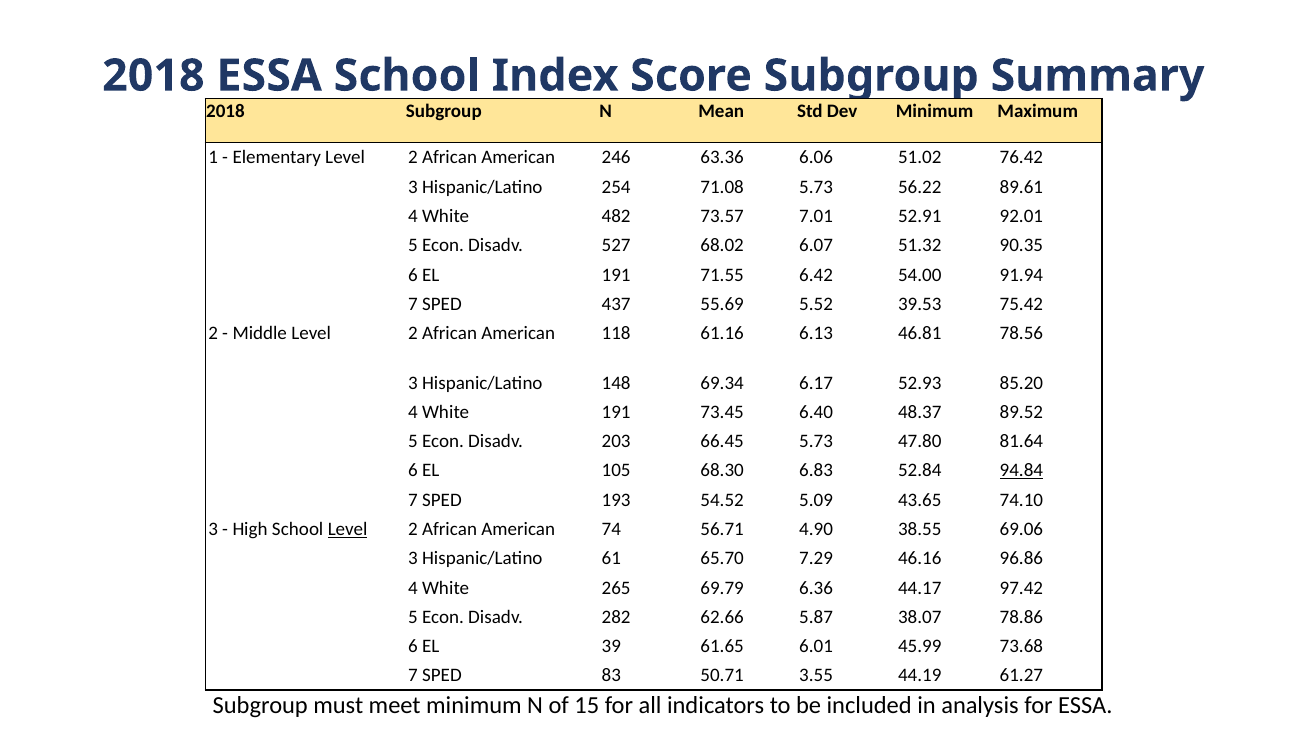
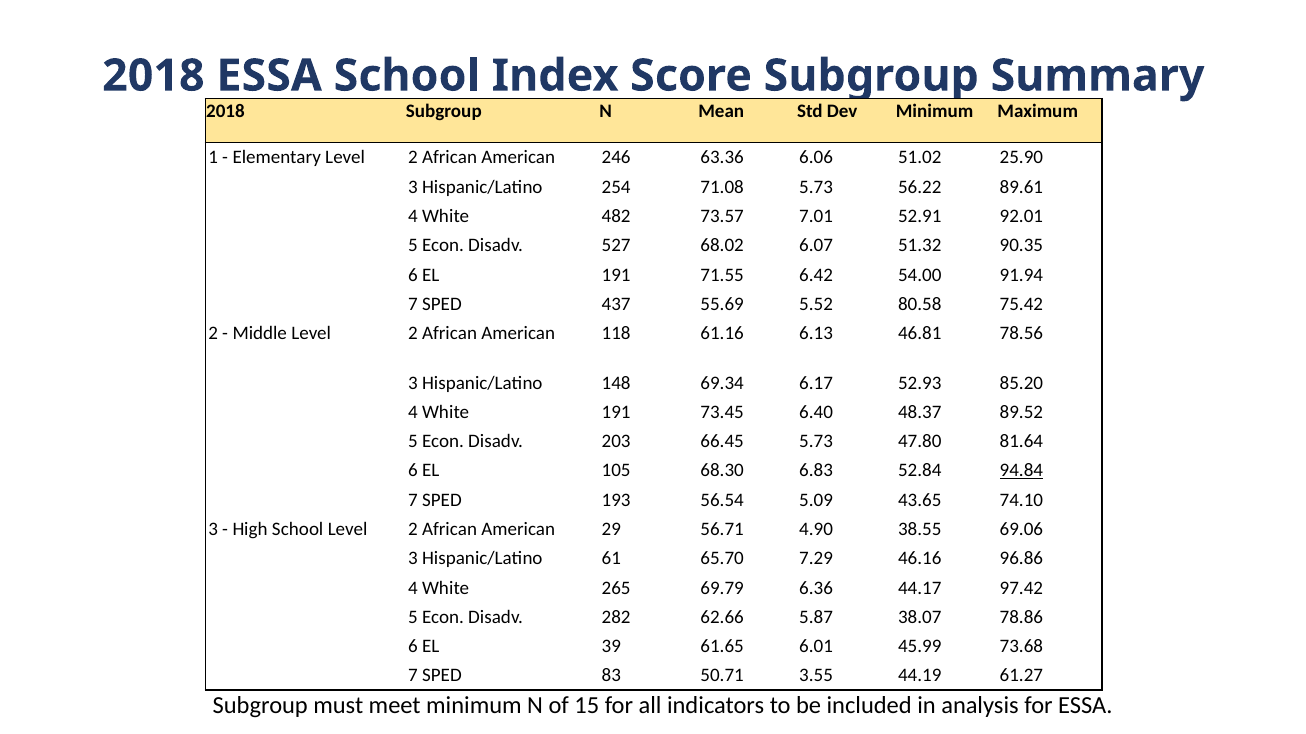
76.42: 76.42 -> 25.90
39.53: 39.53 -> 80.58
54.52: 54.52 -> 56.54
Level at (348, 530) underline: present -> none
74: 74 -> 29
